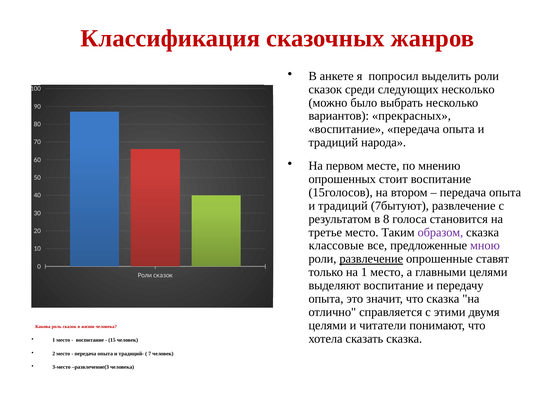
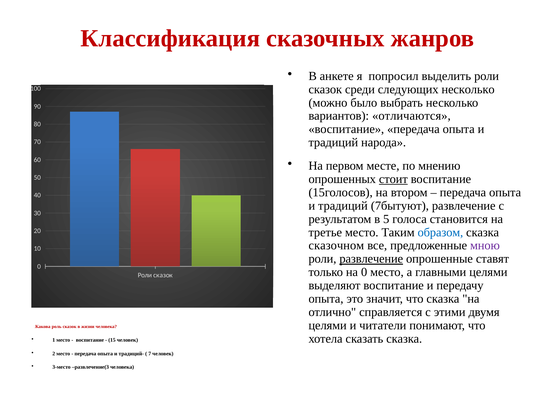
прекрасных: прекрасных -> отличаются
стоит underline: none -> present
8: 8 -> 5
образом colour: purple -> blue
классовые: классовые -> сказочном
на 1: 1 -> 0
